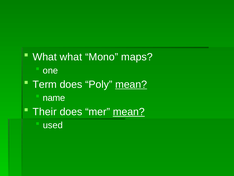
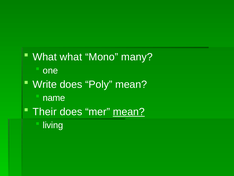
maps: maps -> many
Term: Term -> Write
mean at (131, 84) underline: present -> none
used: used -> living
